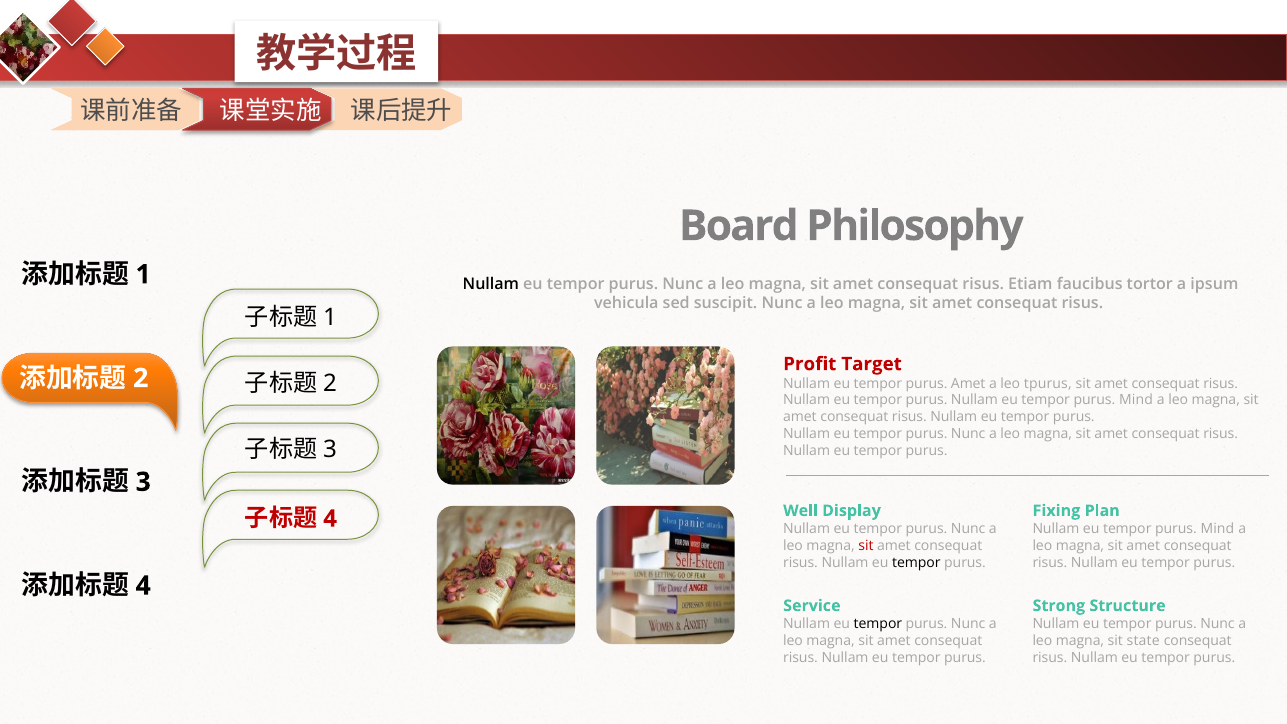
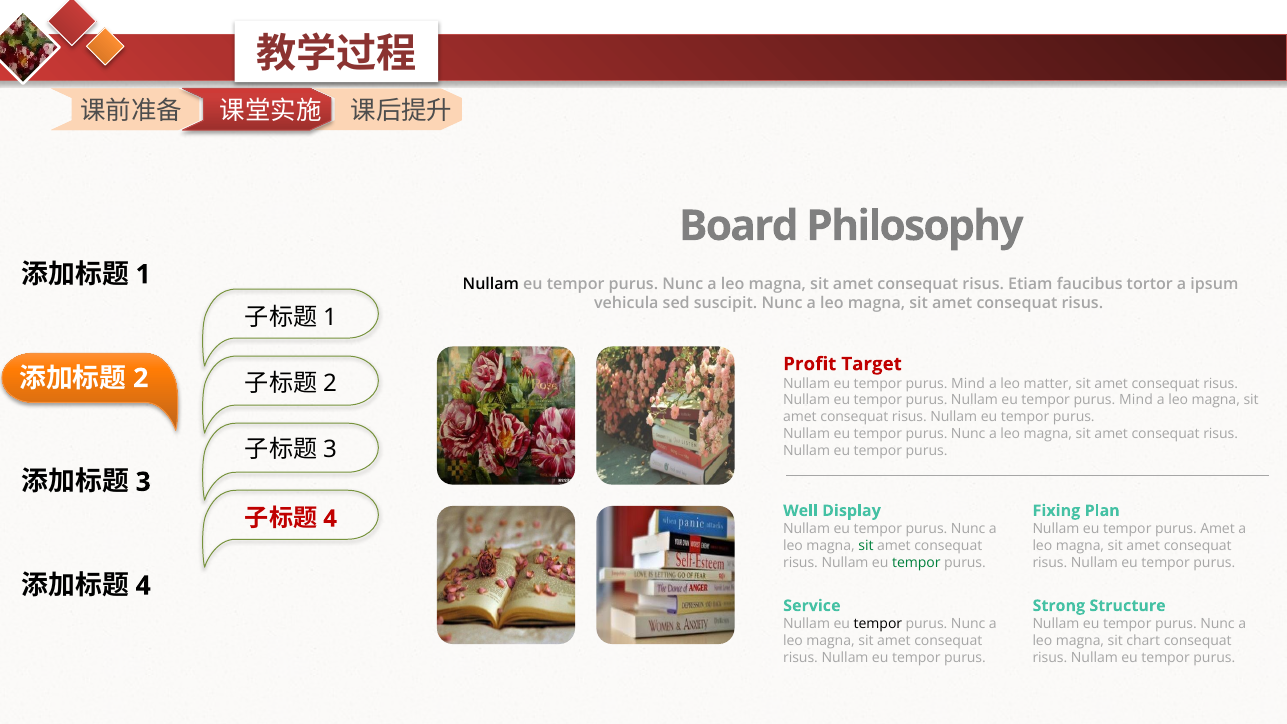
Amet at (968, 383): Amet -> Mind
tpurus: tpurus -> matter
Mind at (1217, 529): Mind -> Amet
sit at (866, 545) colour: red -> green
tempor at (916, 562) colour: black -> green
state: state -> chart
